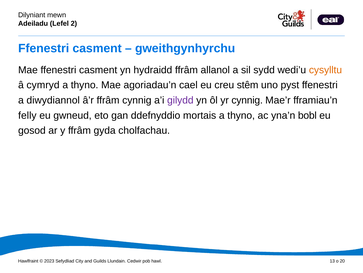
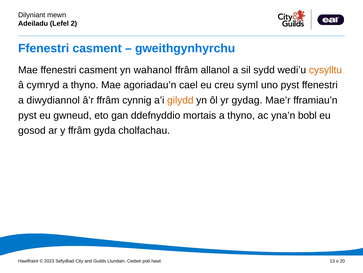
hydraidd: hydraidd -> wahanol
stêm: stêm -> syml
gilydd colour: purple -> orange
yr cynnig: cynnig -> gydag
felly at (27, 115): felly -> pyst
